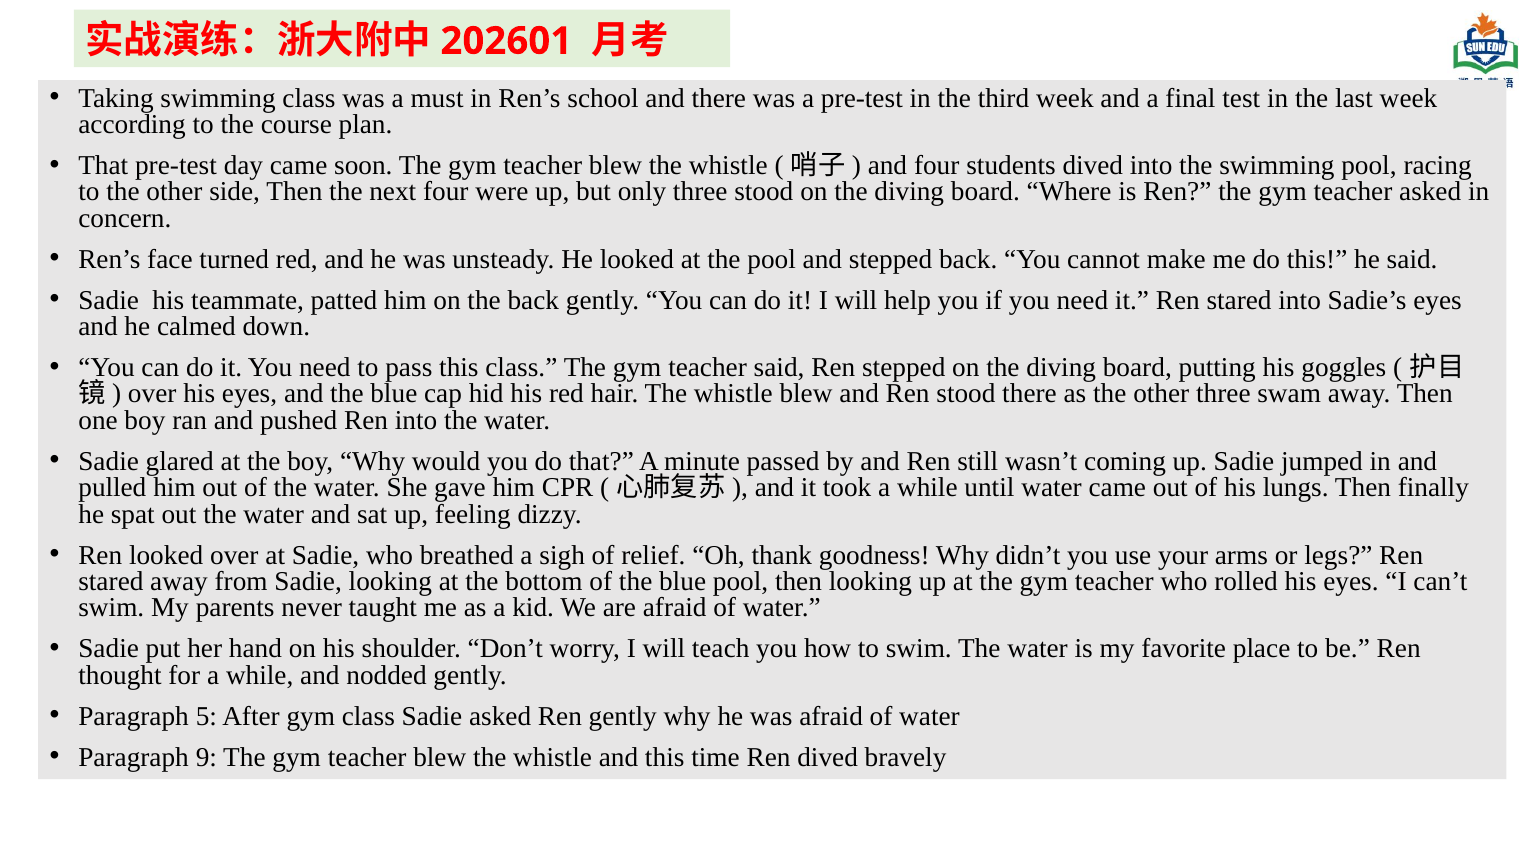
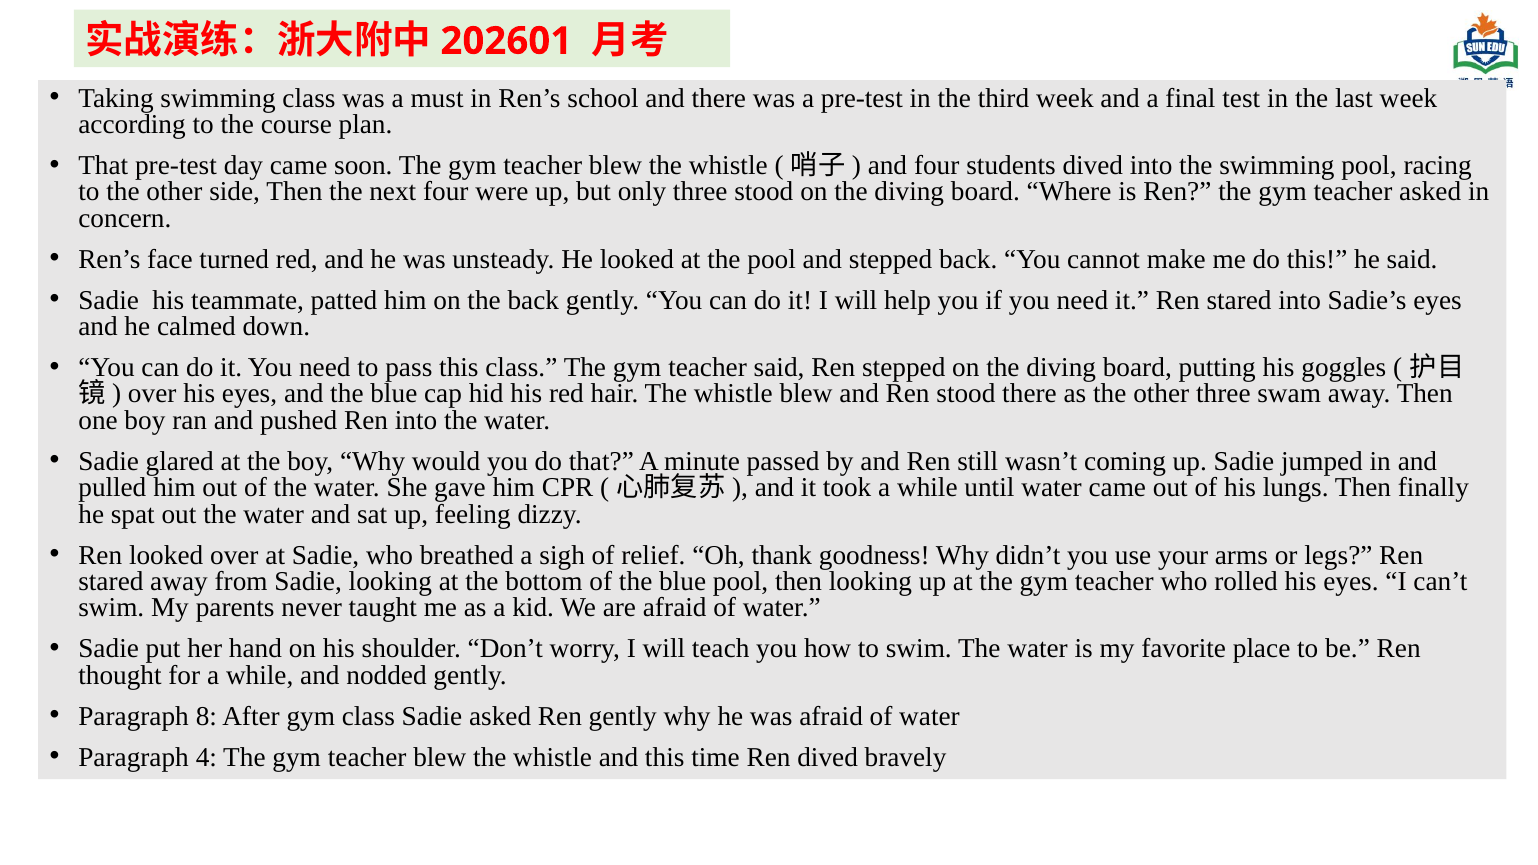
5: 5 -> 8
9: 9 -> 4
